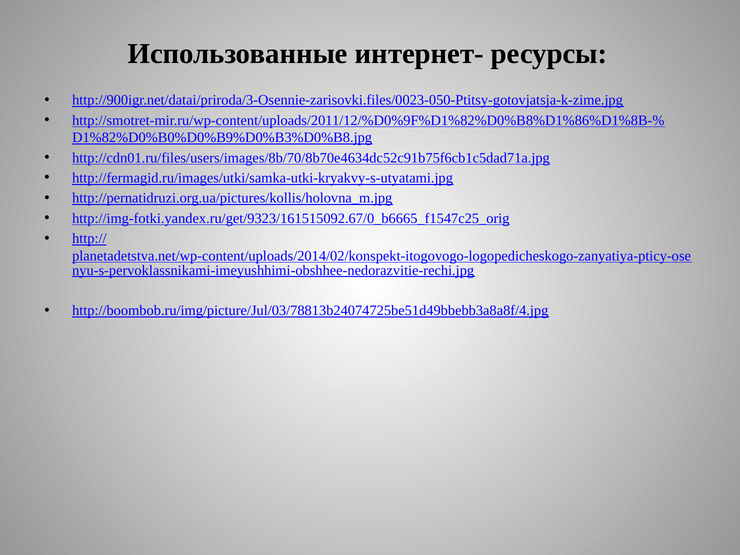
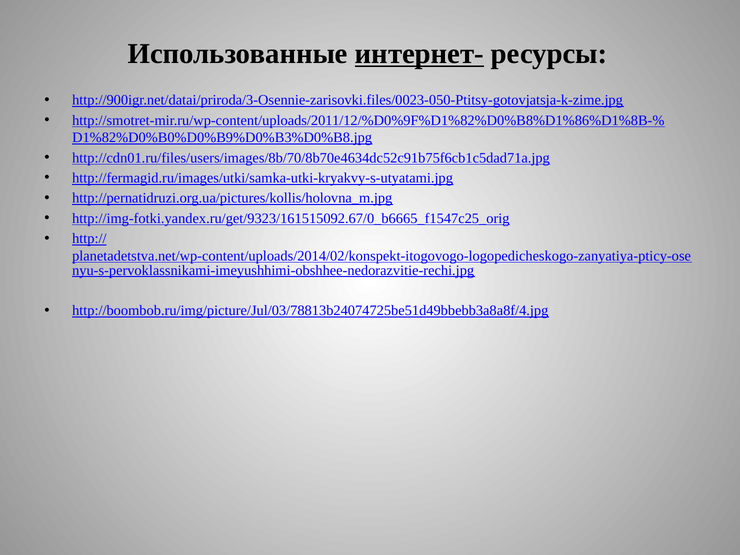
интернет- underline: none -> present
